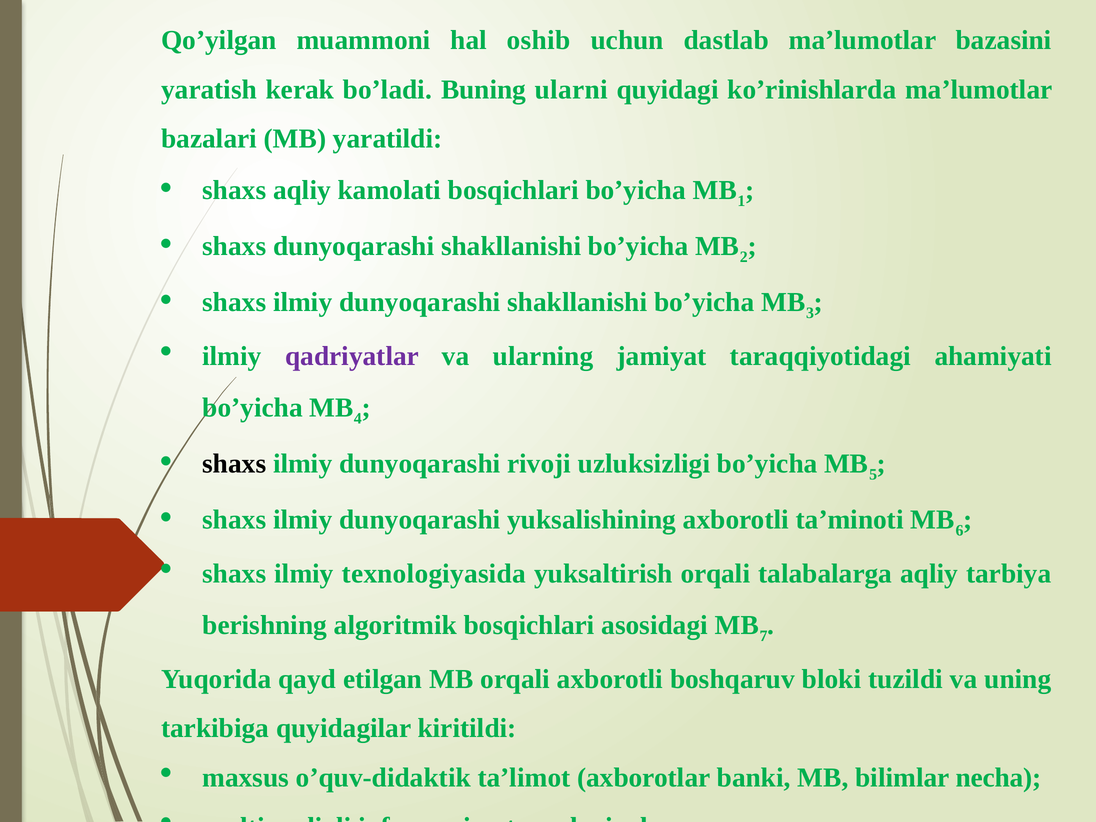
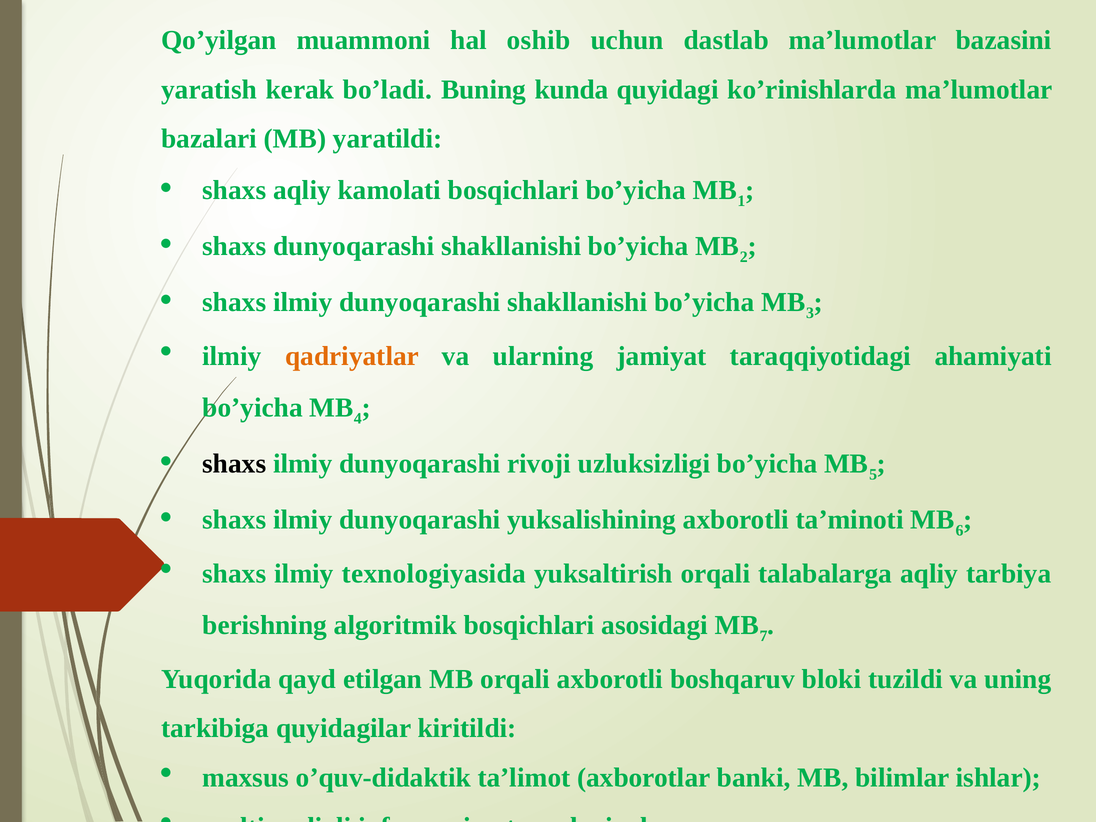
ularni: ularni -> kunda
qadriyatlar colour: purple -> orange
necha: necha -> ishlar
